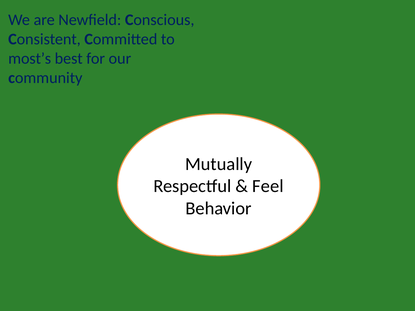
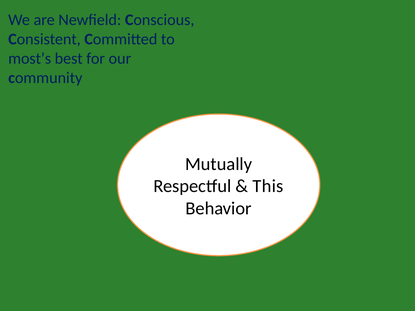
Feel: Feel -> This
